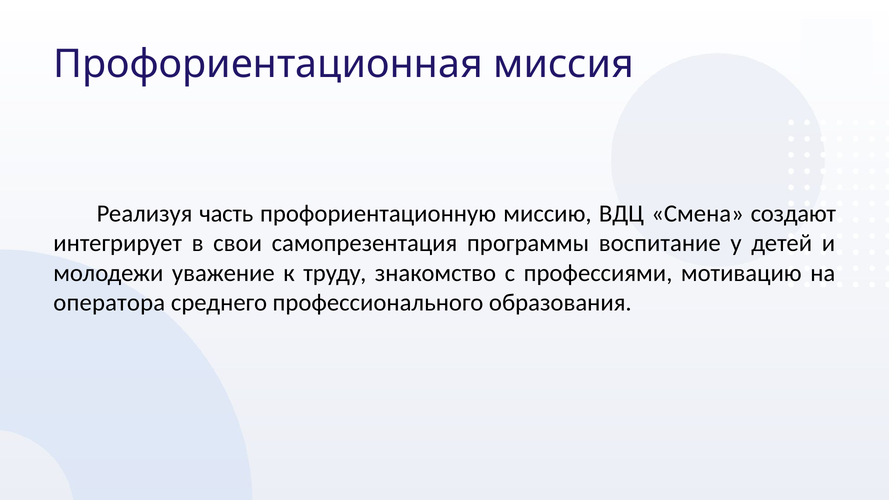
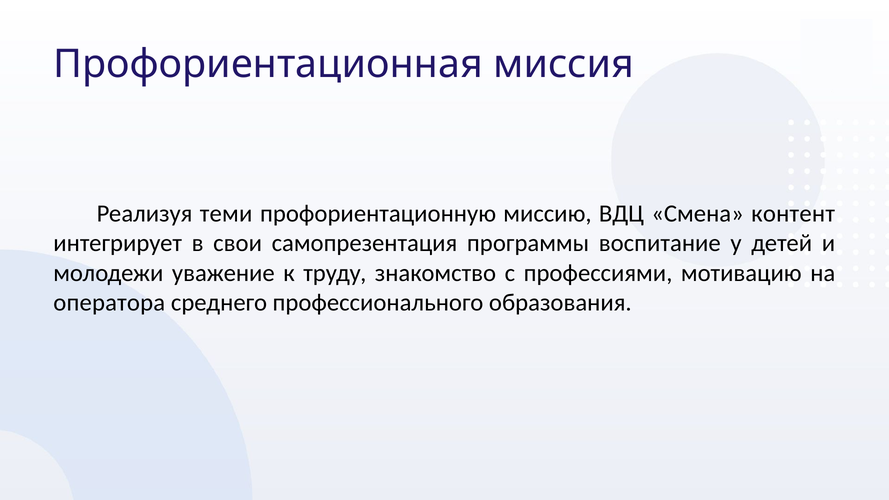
часть: часть -> теми
создают: создают -> контент
